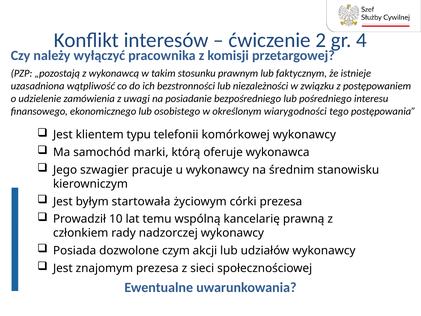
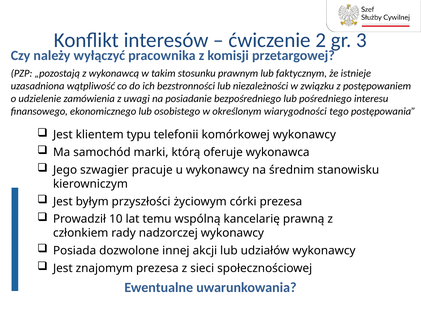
4: 4 -> 3
startowała: startowała -> przyszłości
czym: czym -> innej
